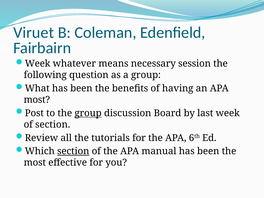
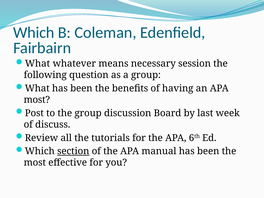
Viruet at (34, 33): Viruet -> Which
Week at (38, 64): Week -> What
group at (88, 113) underline: present -> none
of section: section -> discuss
